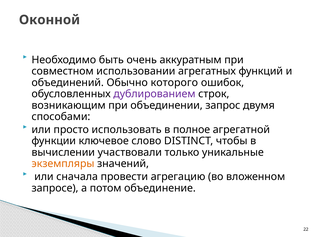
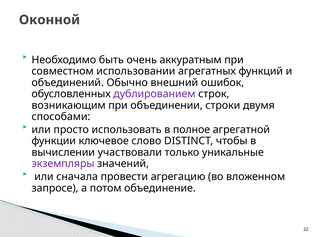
которого: которого -> внешний
запрос: запрос -> строки
экземпляры colour: orange -> purple
